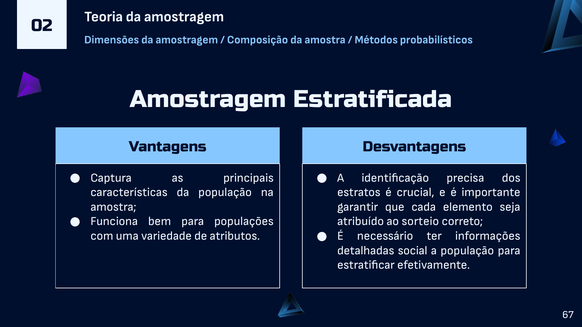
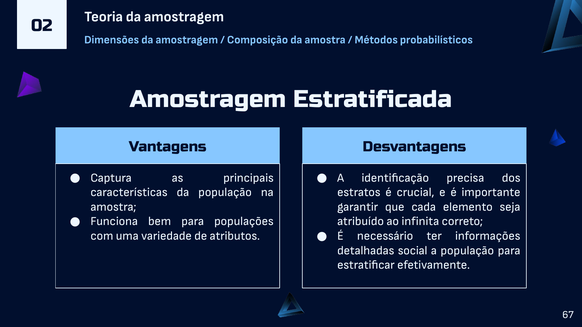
sorteio: sorteio -> infinita
